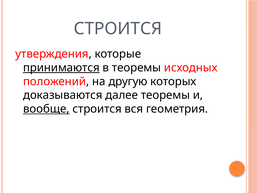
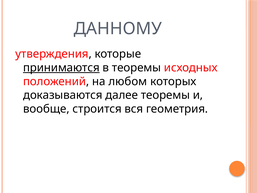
СТРОИТСЯ at (118, 29): СТРОИТСЯ -> ДАННОМУ
другую: другую -> любом
вообще underline: present -> none
